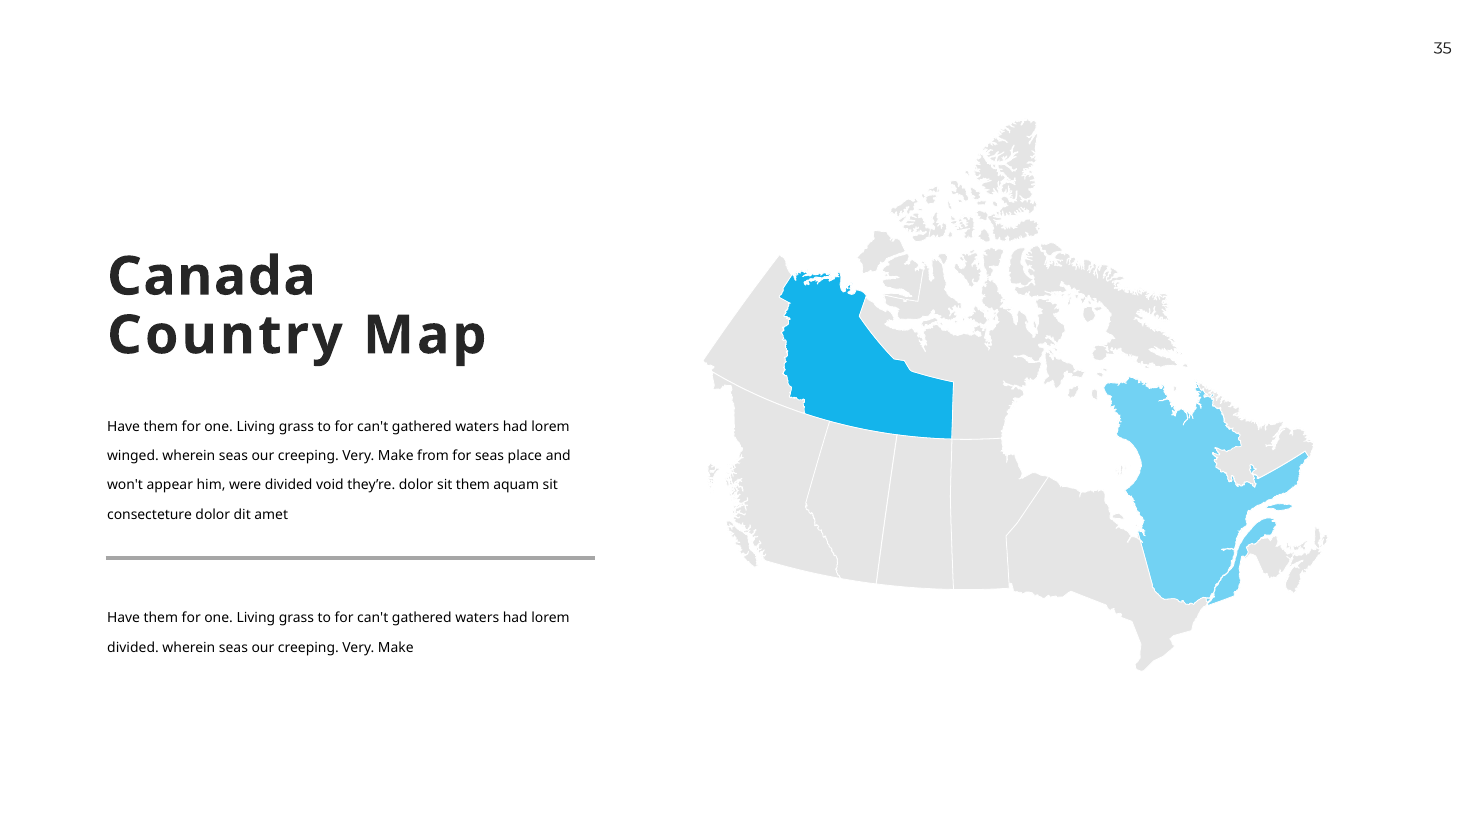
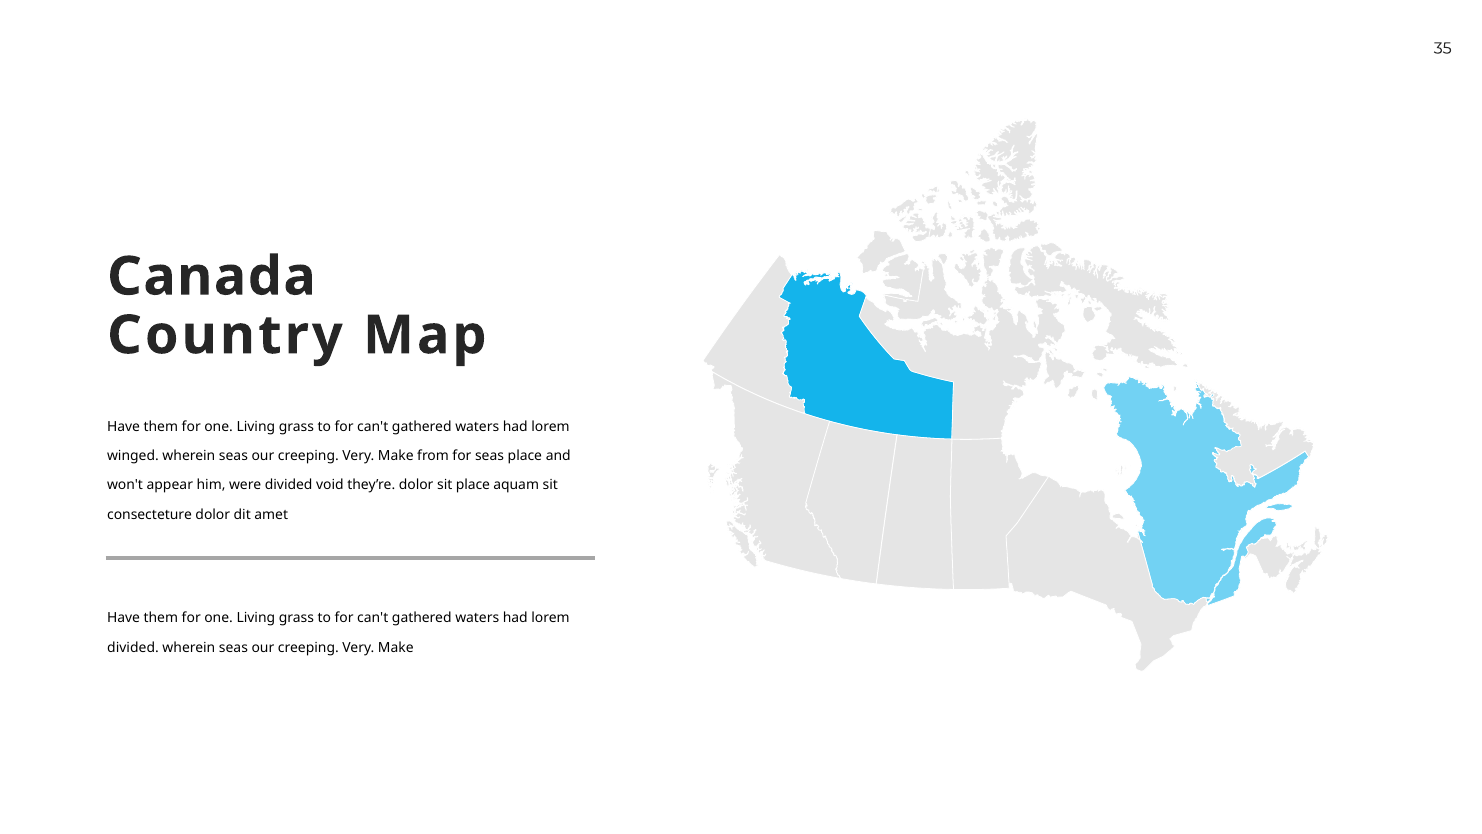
sit them: them -> place
